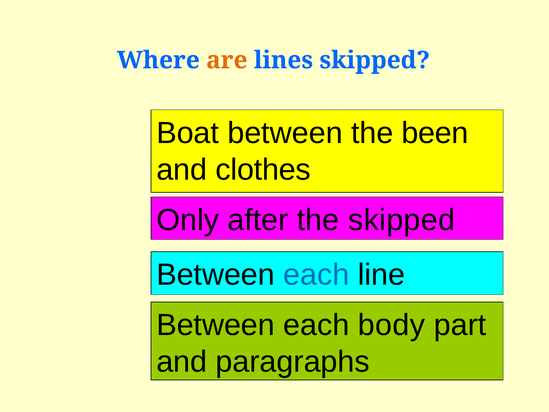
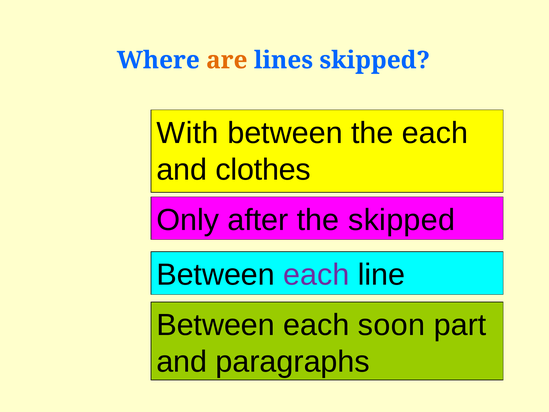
Boat: Boat -> With
the been: been -> each
each at (316, 275) colour: blue -> purple
body: body -> soon
